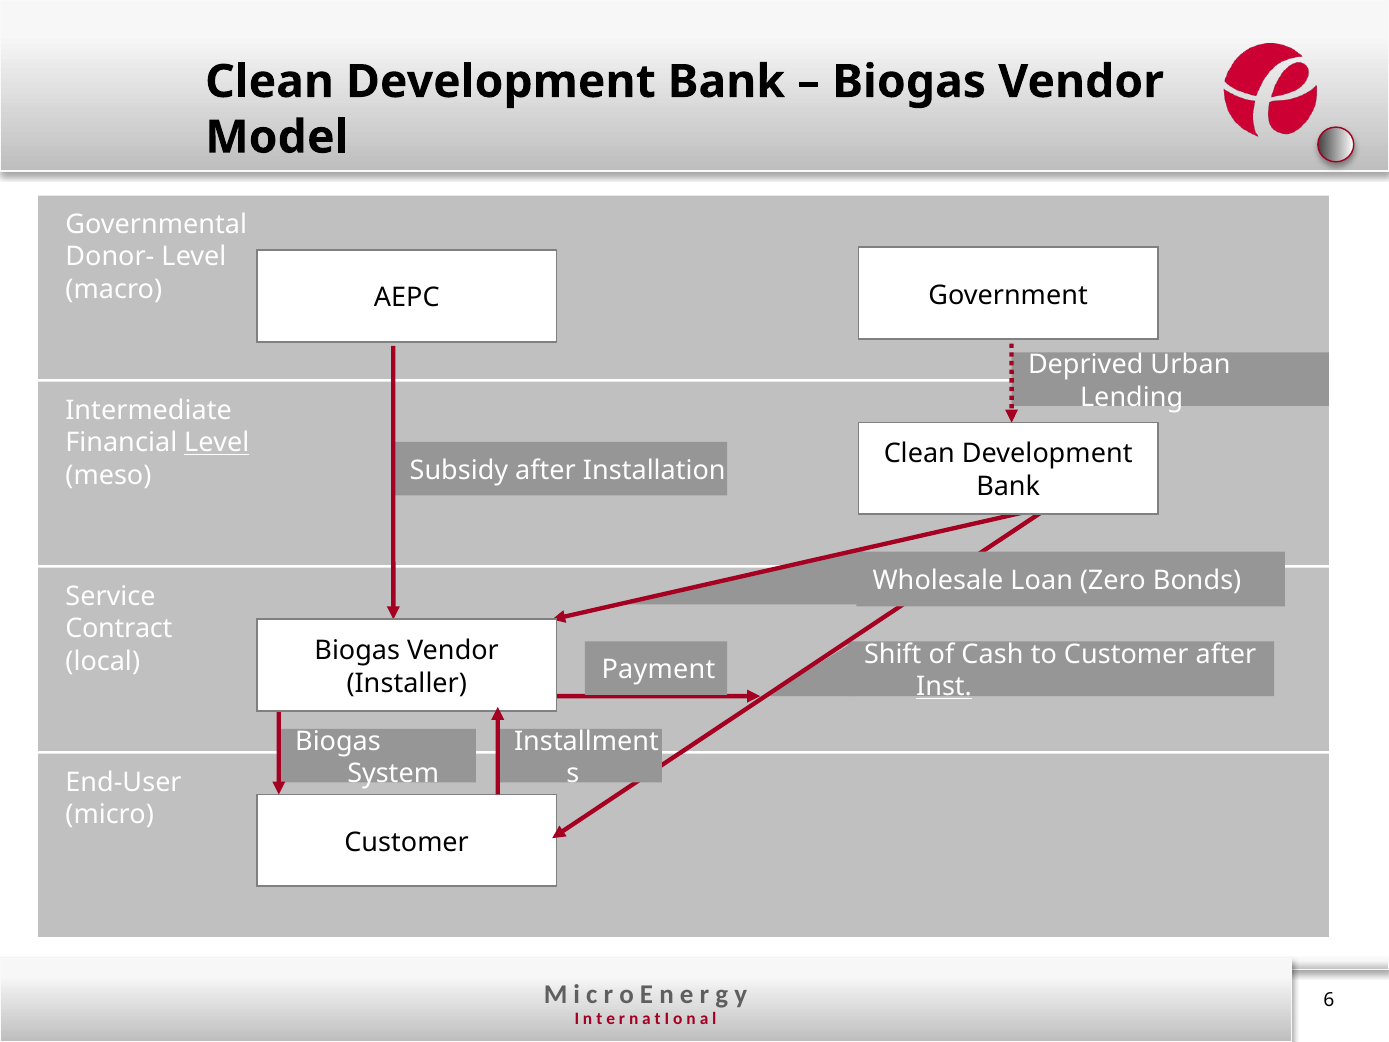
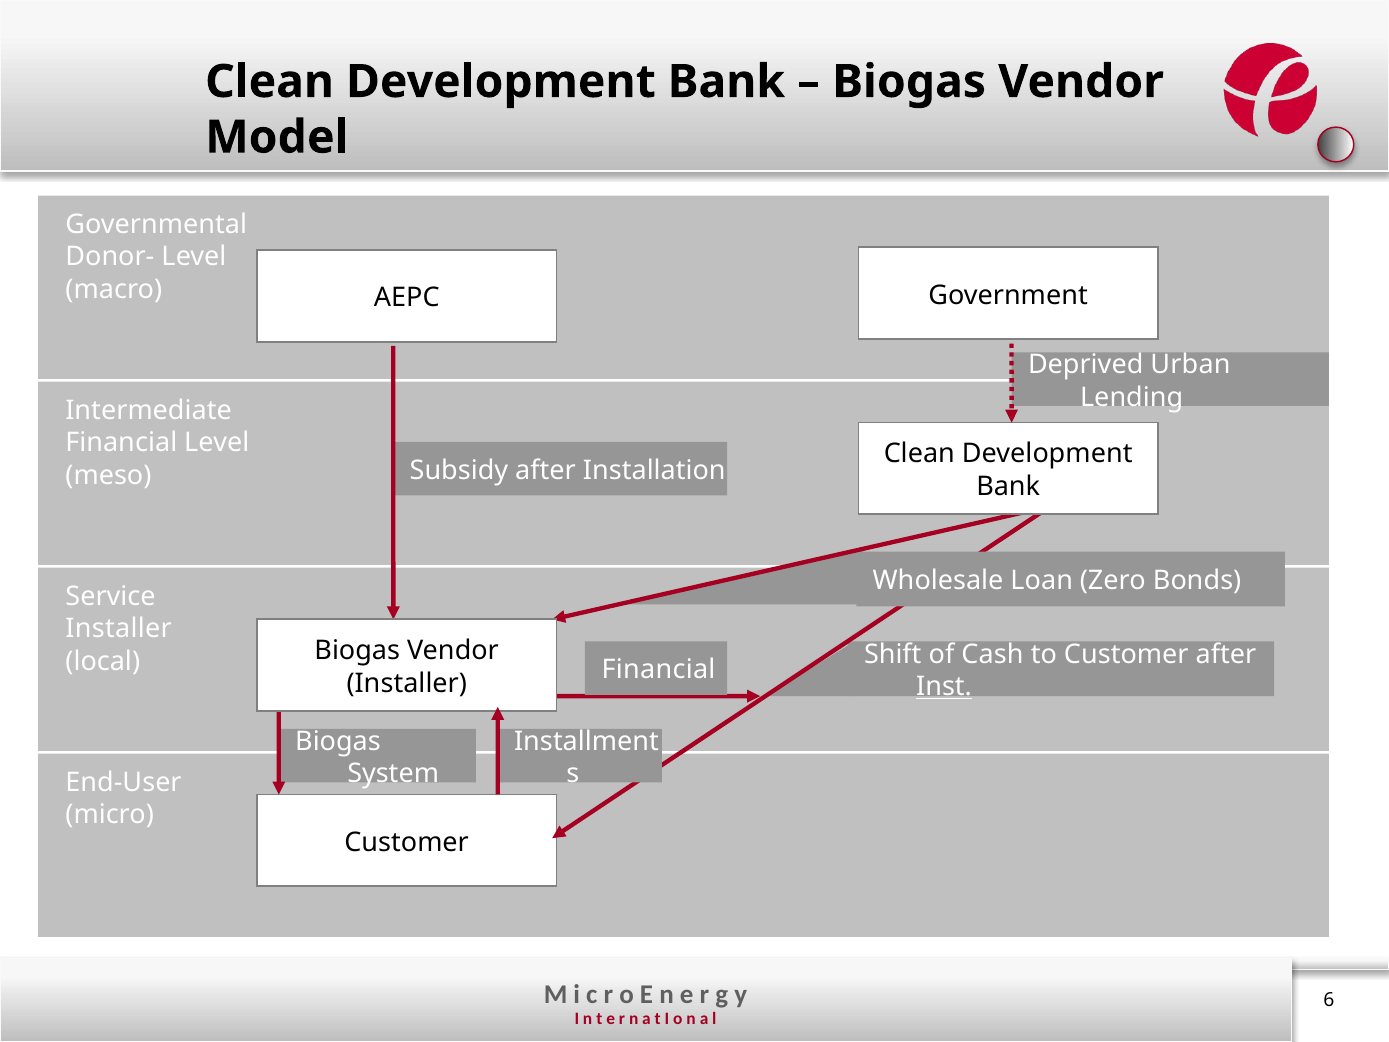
Level at (217, 443) underline: present -> none
Contract at (119, 629): Contract -> Installer
Payment at (659, 670): Payment -> Financial
